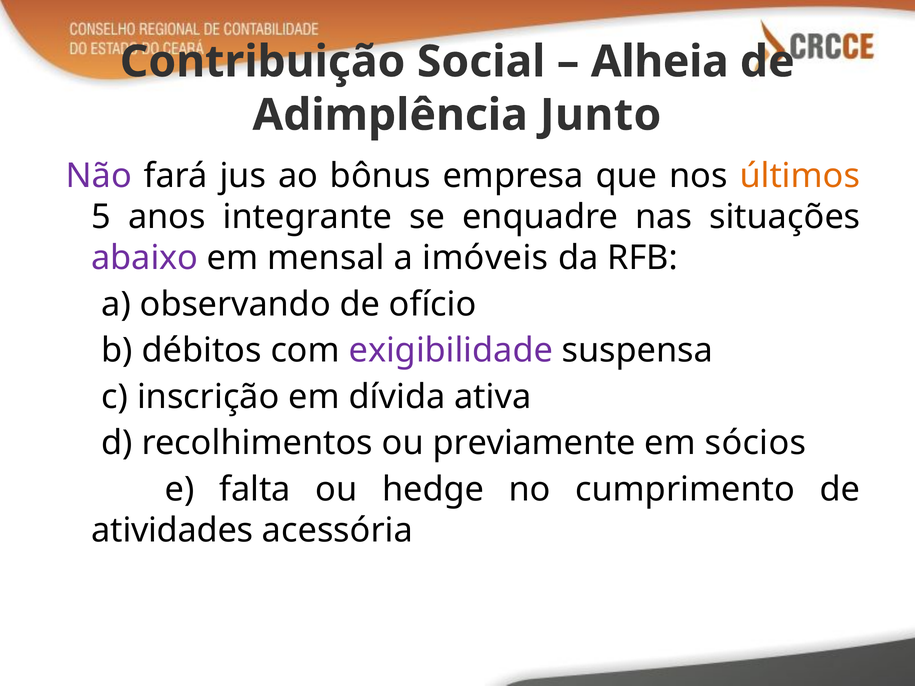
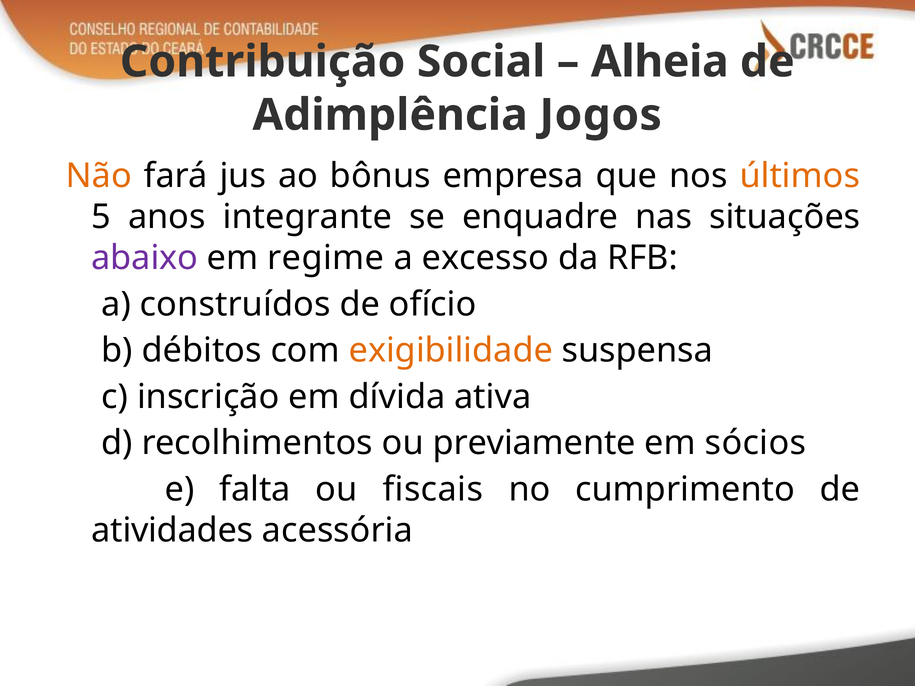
Junto: Junto -> Jogos
Não colour: purple -> orange
mensal: mensal -> regime
imóveis: imóveis -> excesso
observando: observando -> construídos
exigibilidade colour: purple -> orange
hedge: hedge -> fiscais
